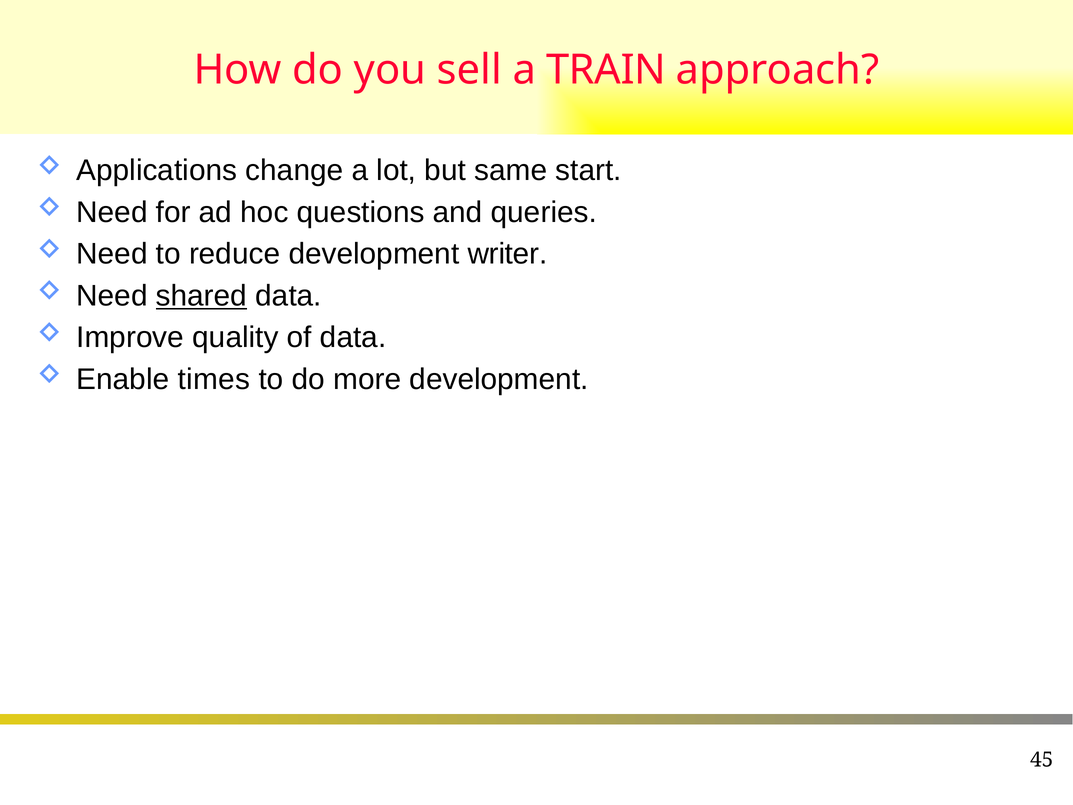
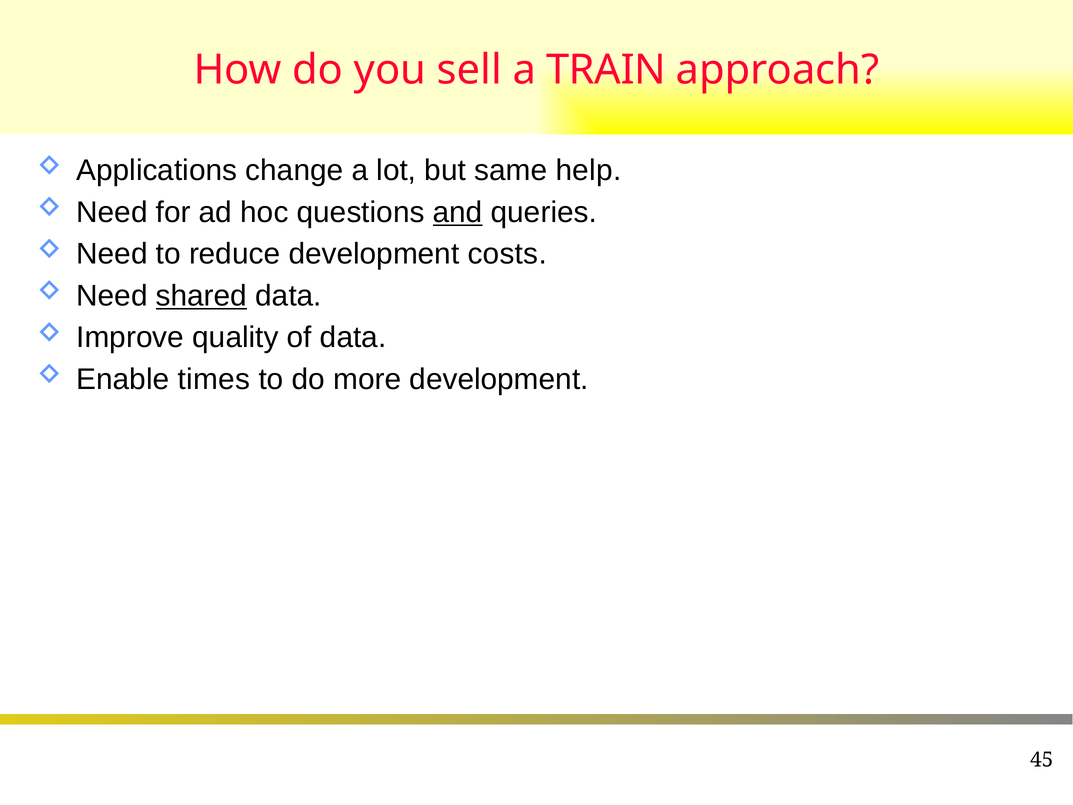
start: start -> help
and underline: none -> present
writer: writer -> costs
